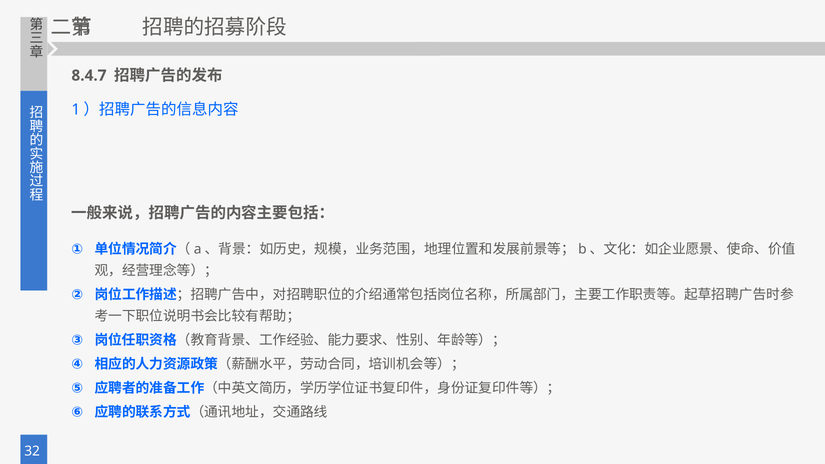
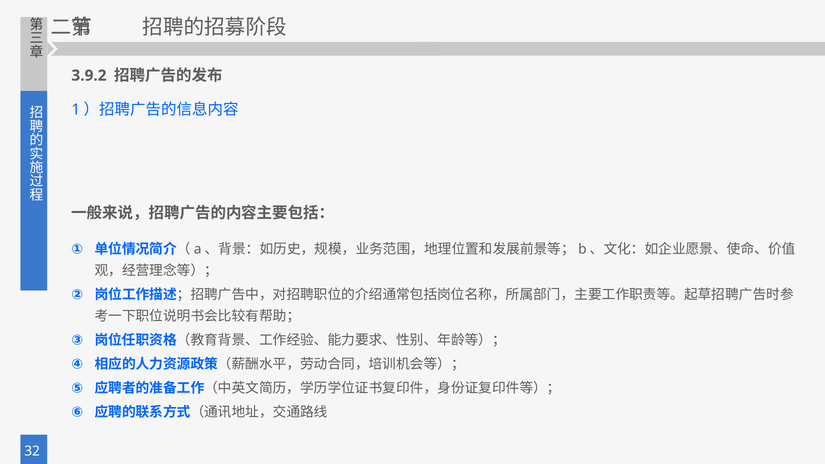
8.4.7: 8.4.7 -> 3.9.2
